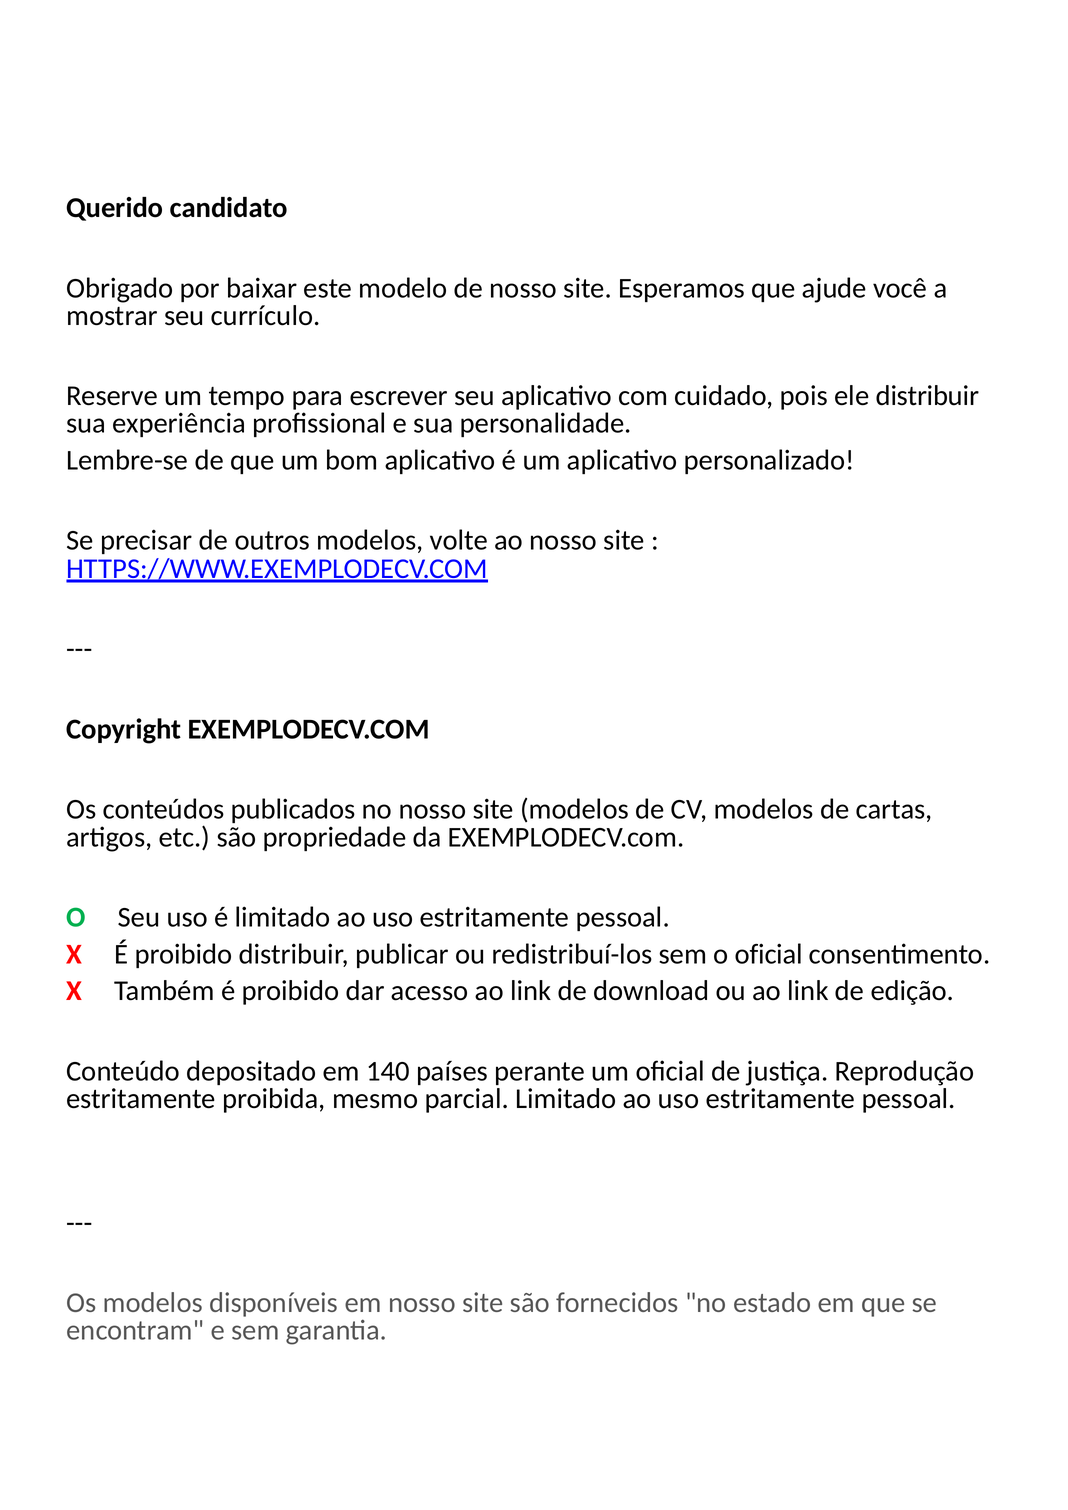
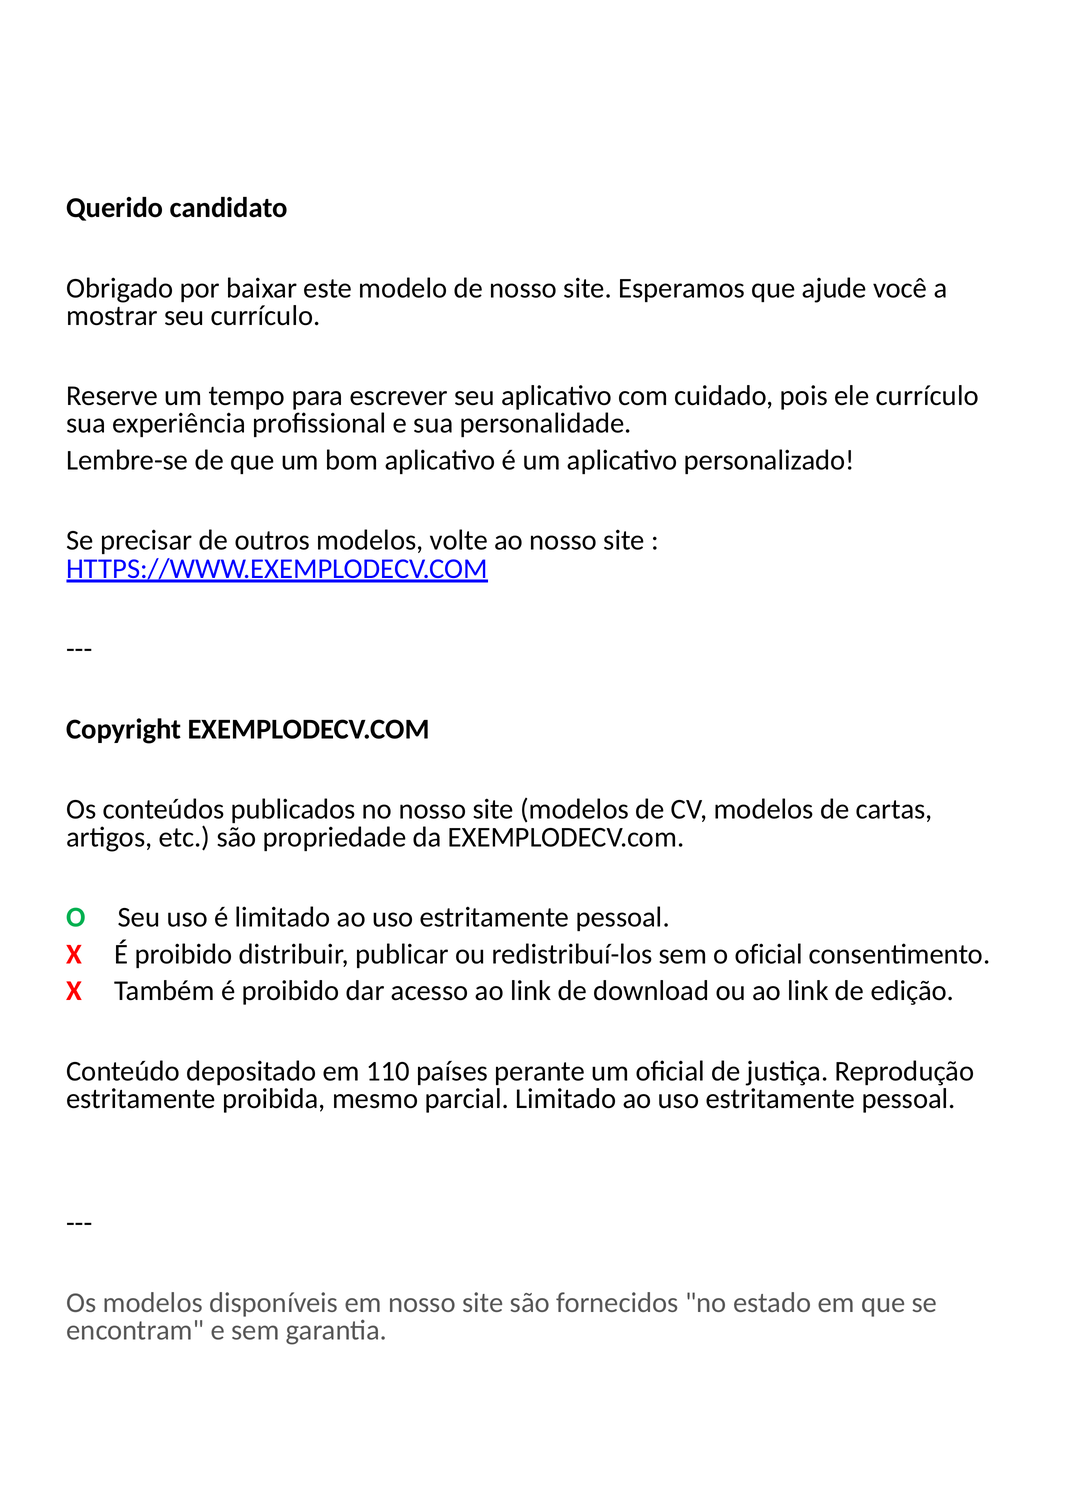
ele distribuir: distribuir -> currículo
140: 140 -> 110
